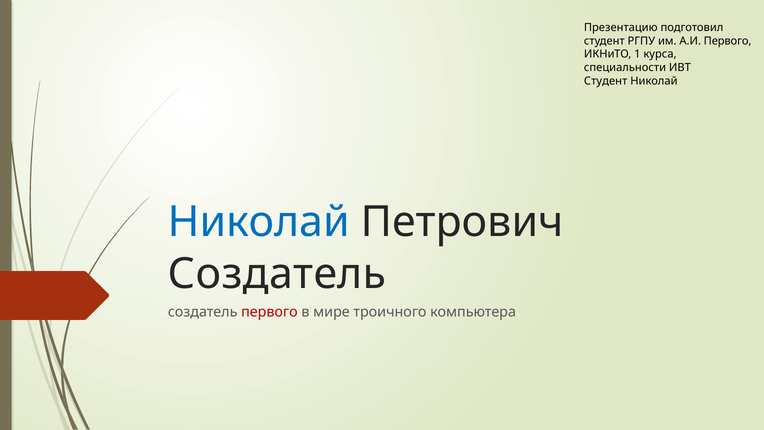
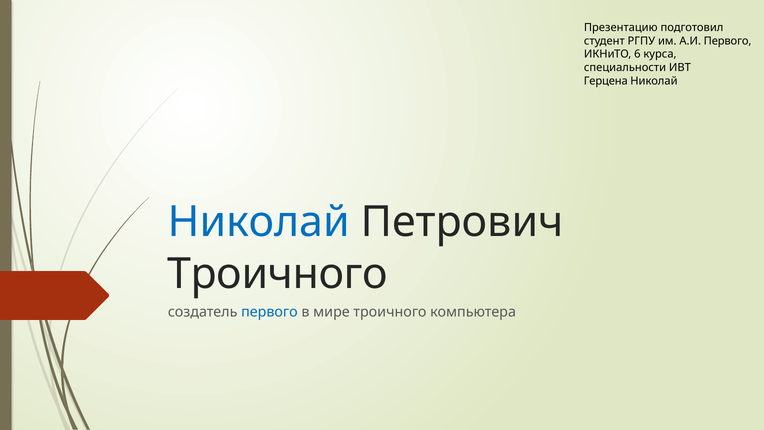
1: 1 -> 6
Студент at (606, 81): Студент -> Герцена
Создатель at (277, 274): Создатель -> Троичного
первого at (269, 312) colour: red -> blue
